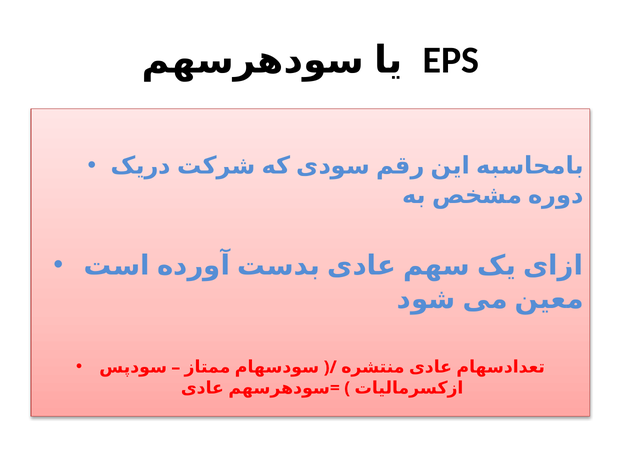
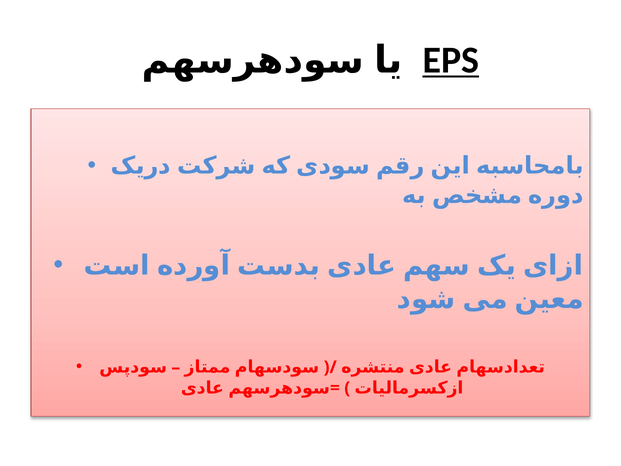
EPS underline: none -> present
